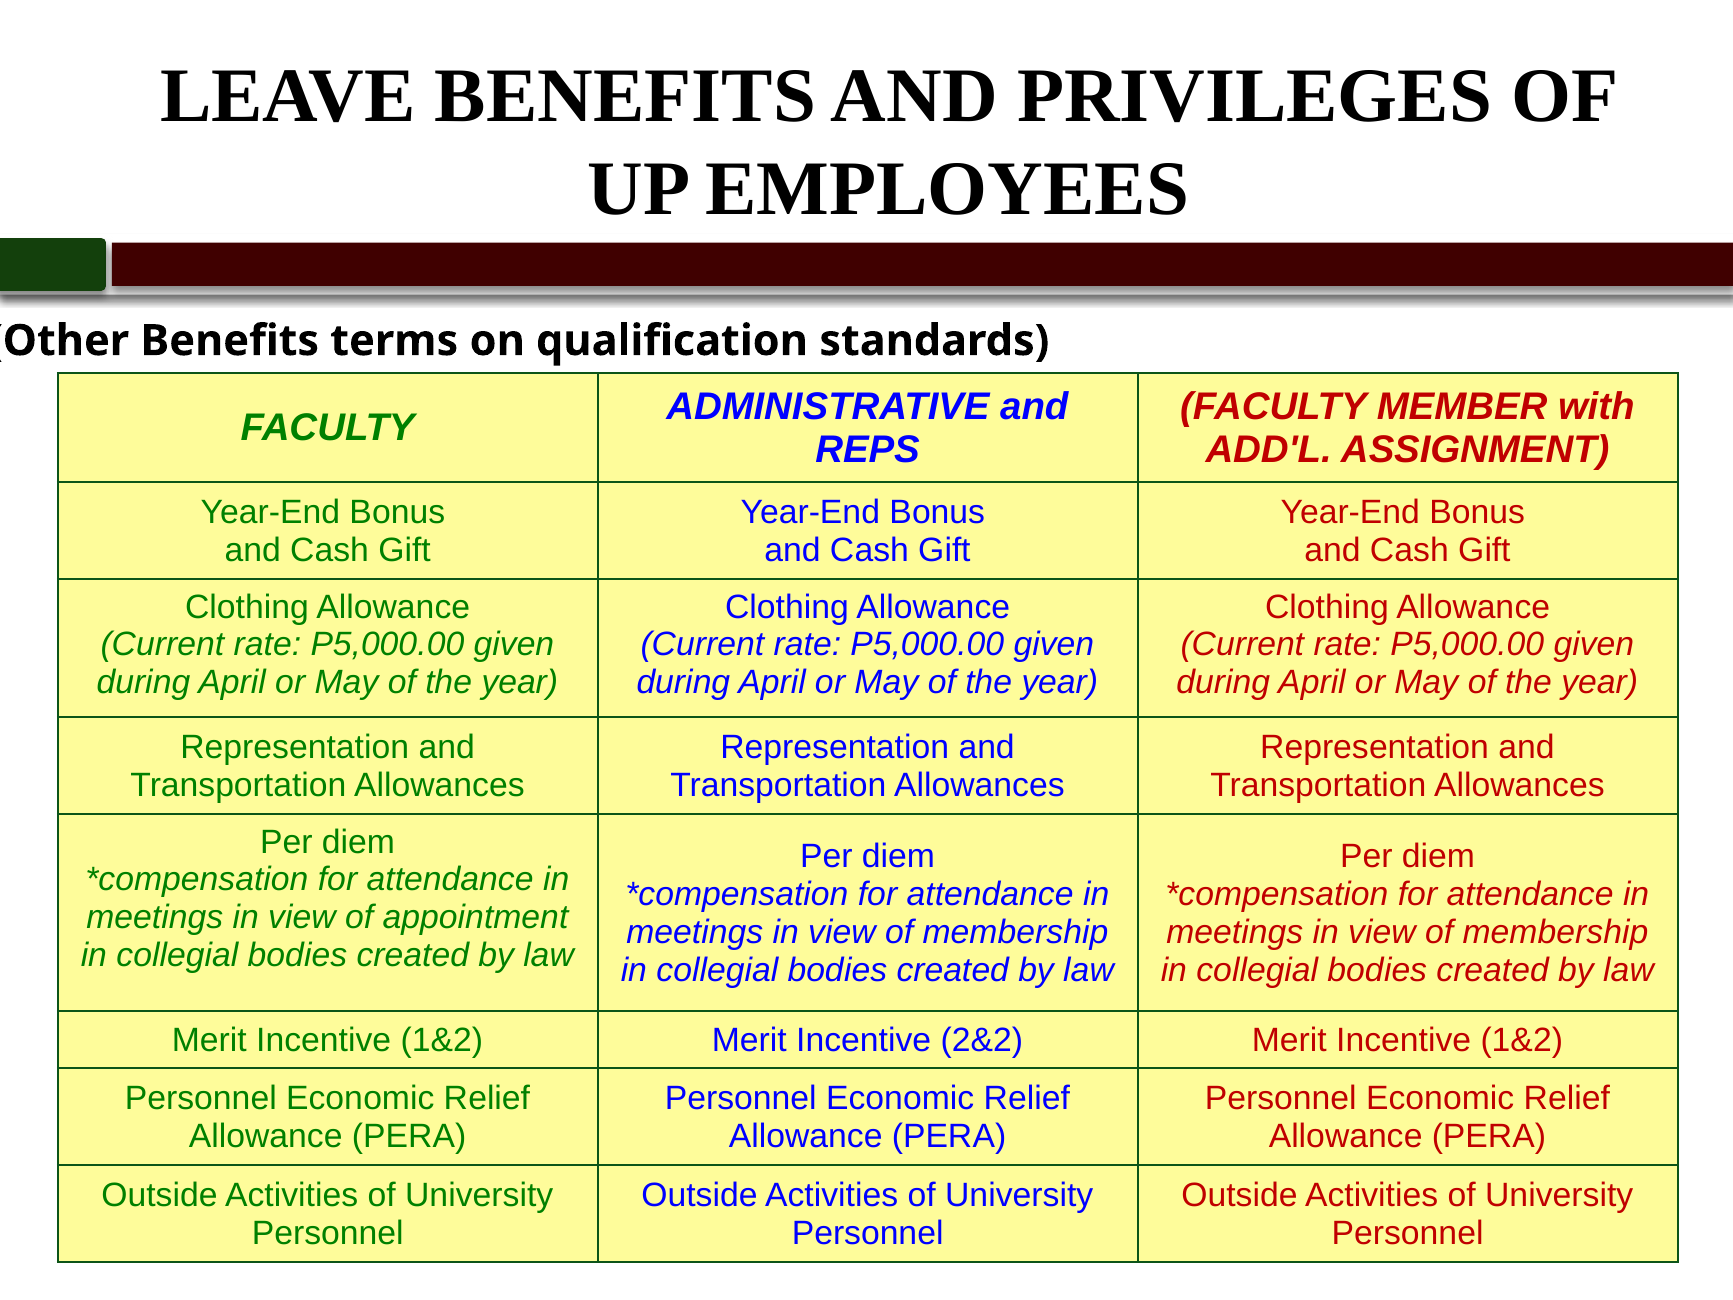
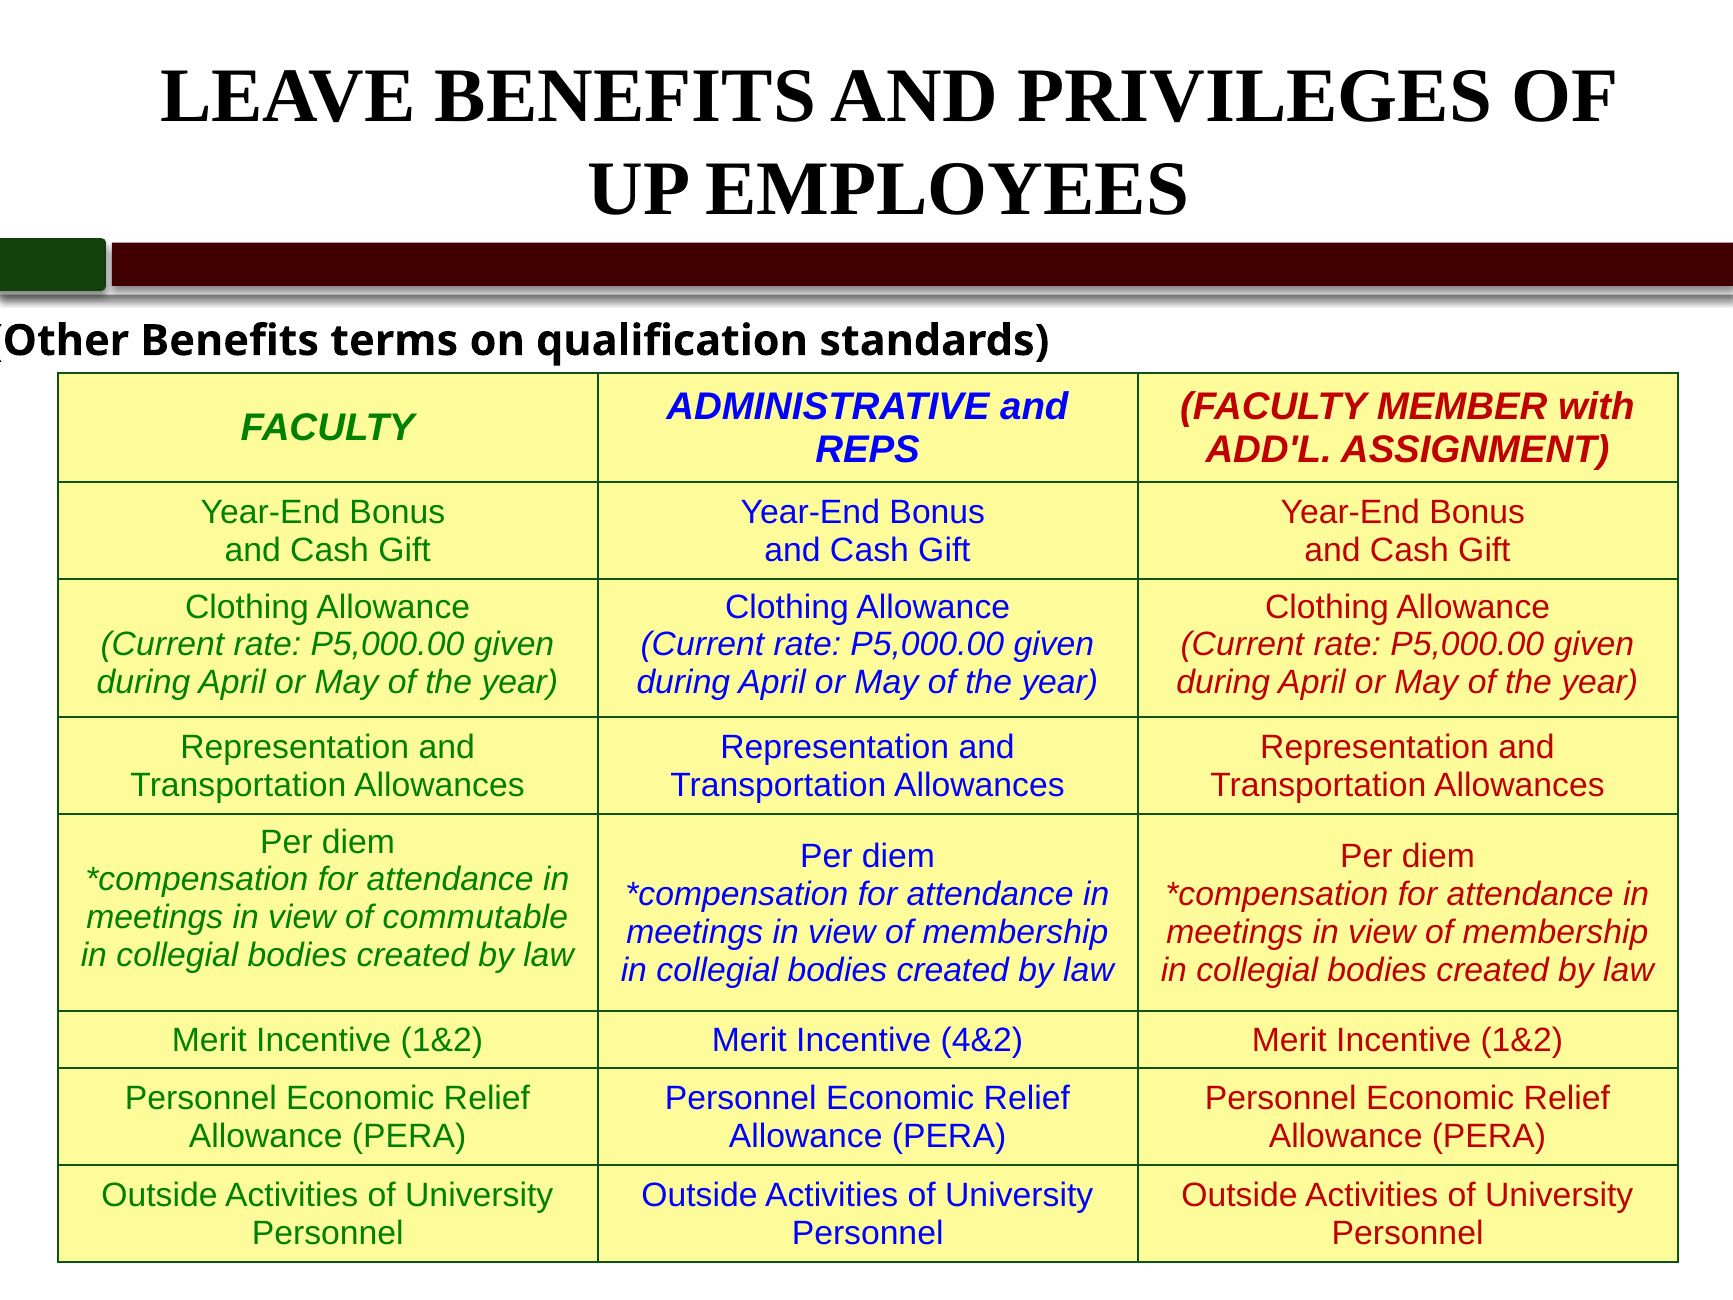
appointment: appointment -> commutable
2&2: 2&2 -> 4&2
